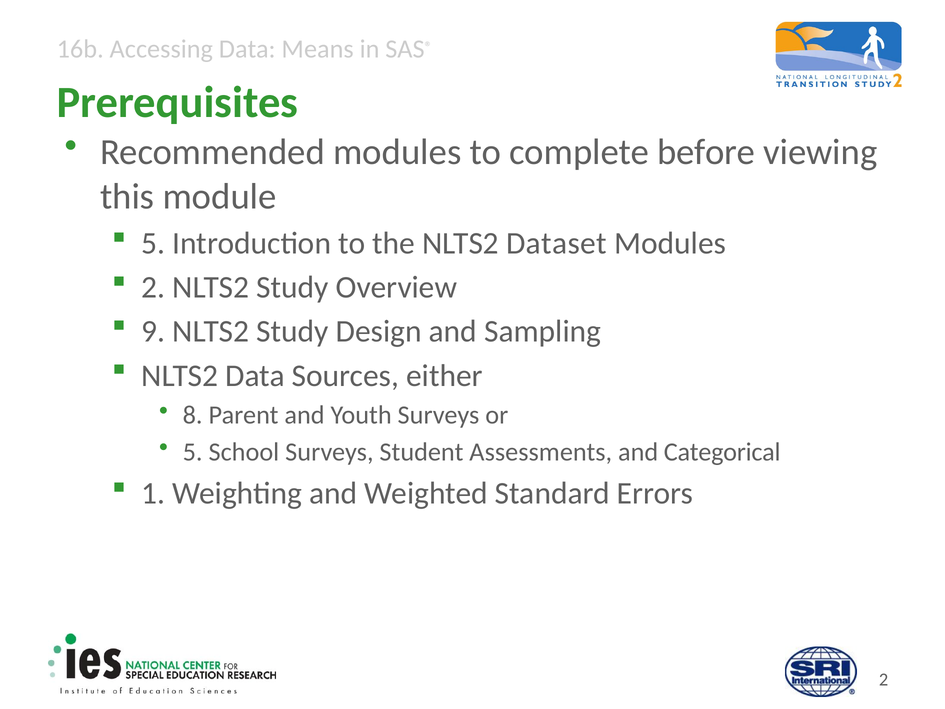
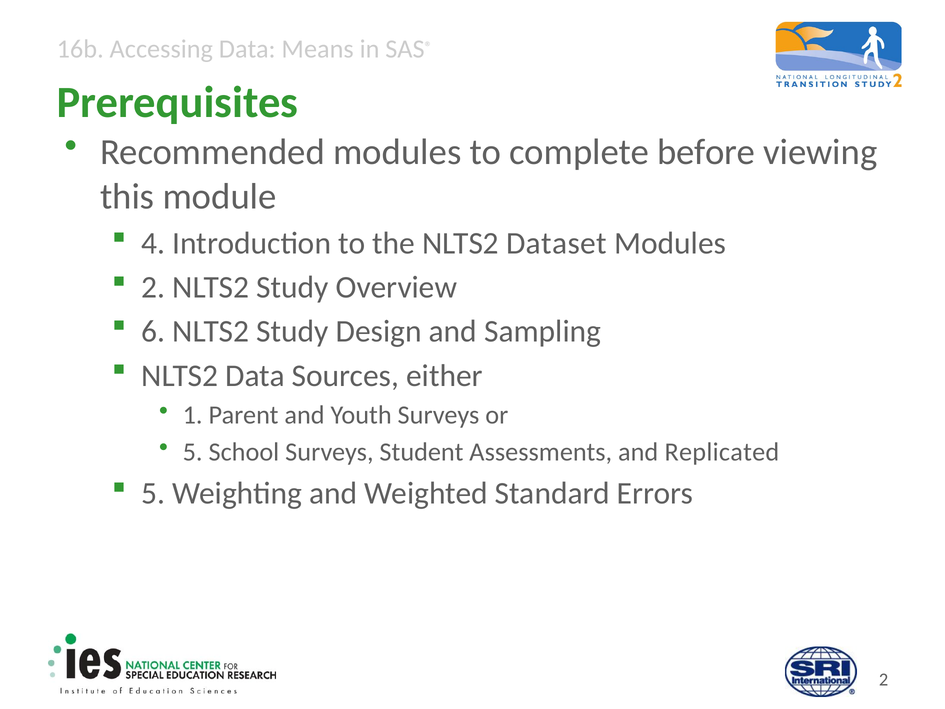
5 at (153, 243): 5 -> 4
9: 9 -> 6
8: 8 -> 1
Categorical: Categorical -> Replicated
1 at (153, 493): 1 -> 5
